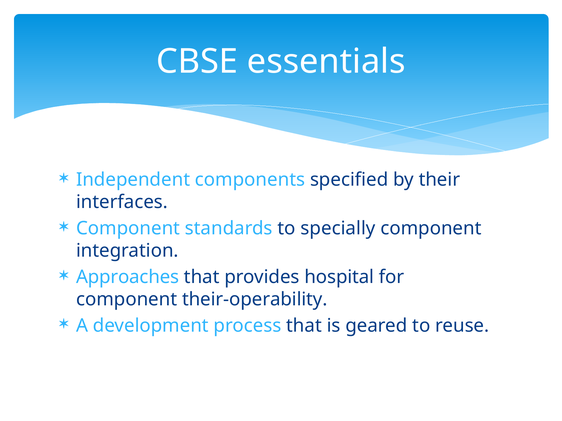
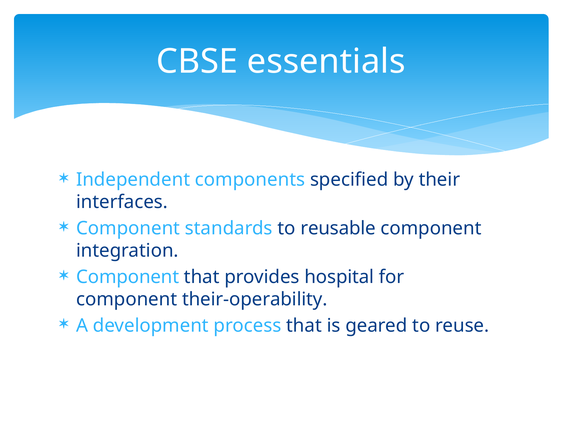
specially: specially -> reusable
Approaches at (128, 277): Approaches -> Component
